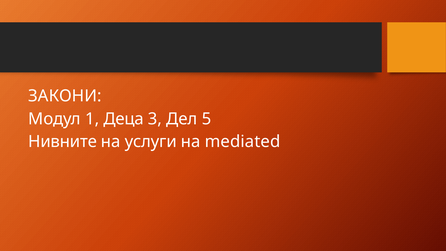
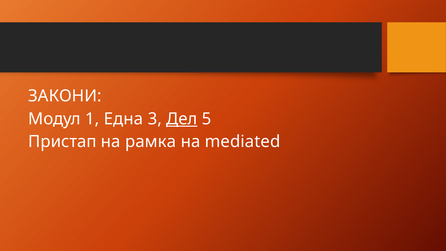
Деца: Деца -> Една
Дел underline: none -> present
Нивните: Нивните -> Пристап
услуги: услуги -> рамка
